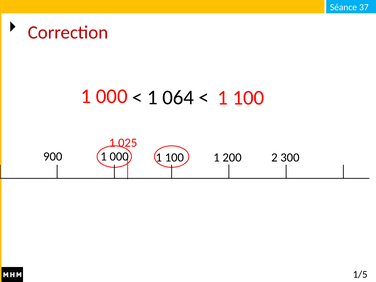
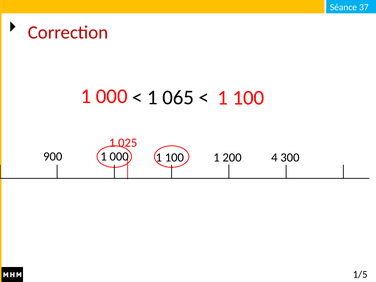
064: 064 -> 065
2: 2 -> 4
